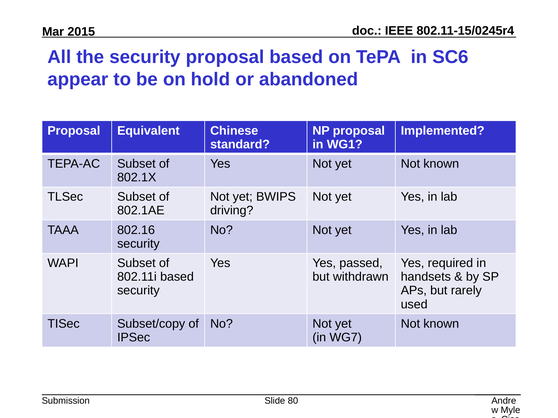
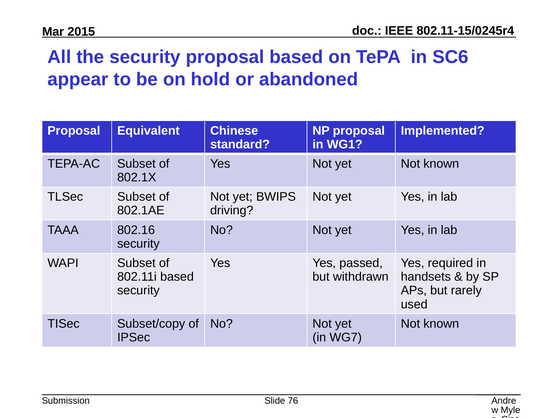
80: 80 -> 76
